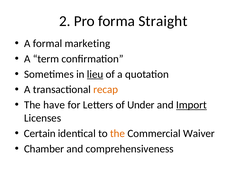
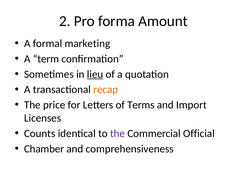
Straight: Straight -> Amount
have: have -> price
Under: Under -> Terms
Import underline: present -> none
Certain: Certain -> Counts
the at (118, 134) colour: orange -> purple
Waiver: Waiver -> Official
